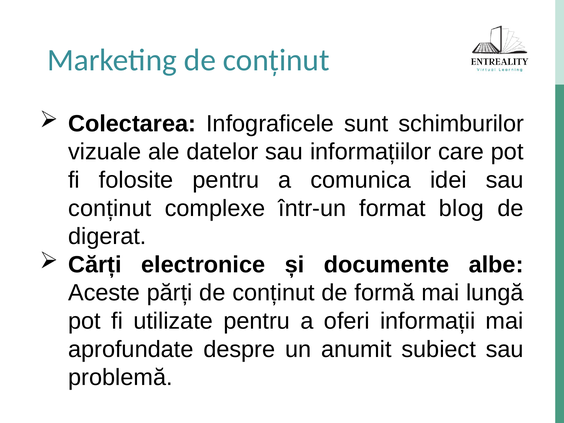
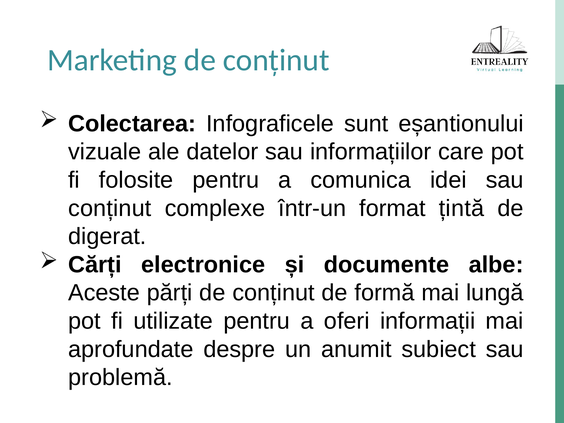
schimburilor: schimburilor -> eșantionului
blog: blog -> țintă
